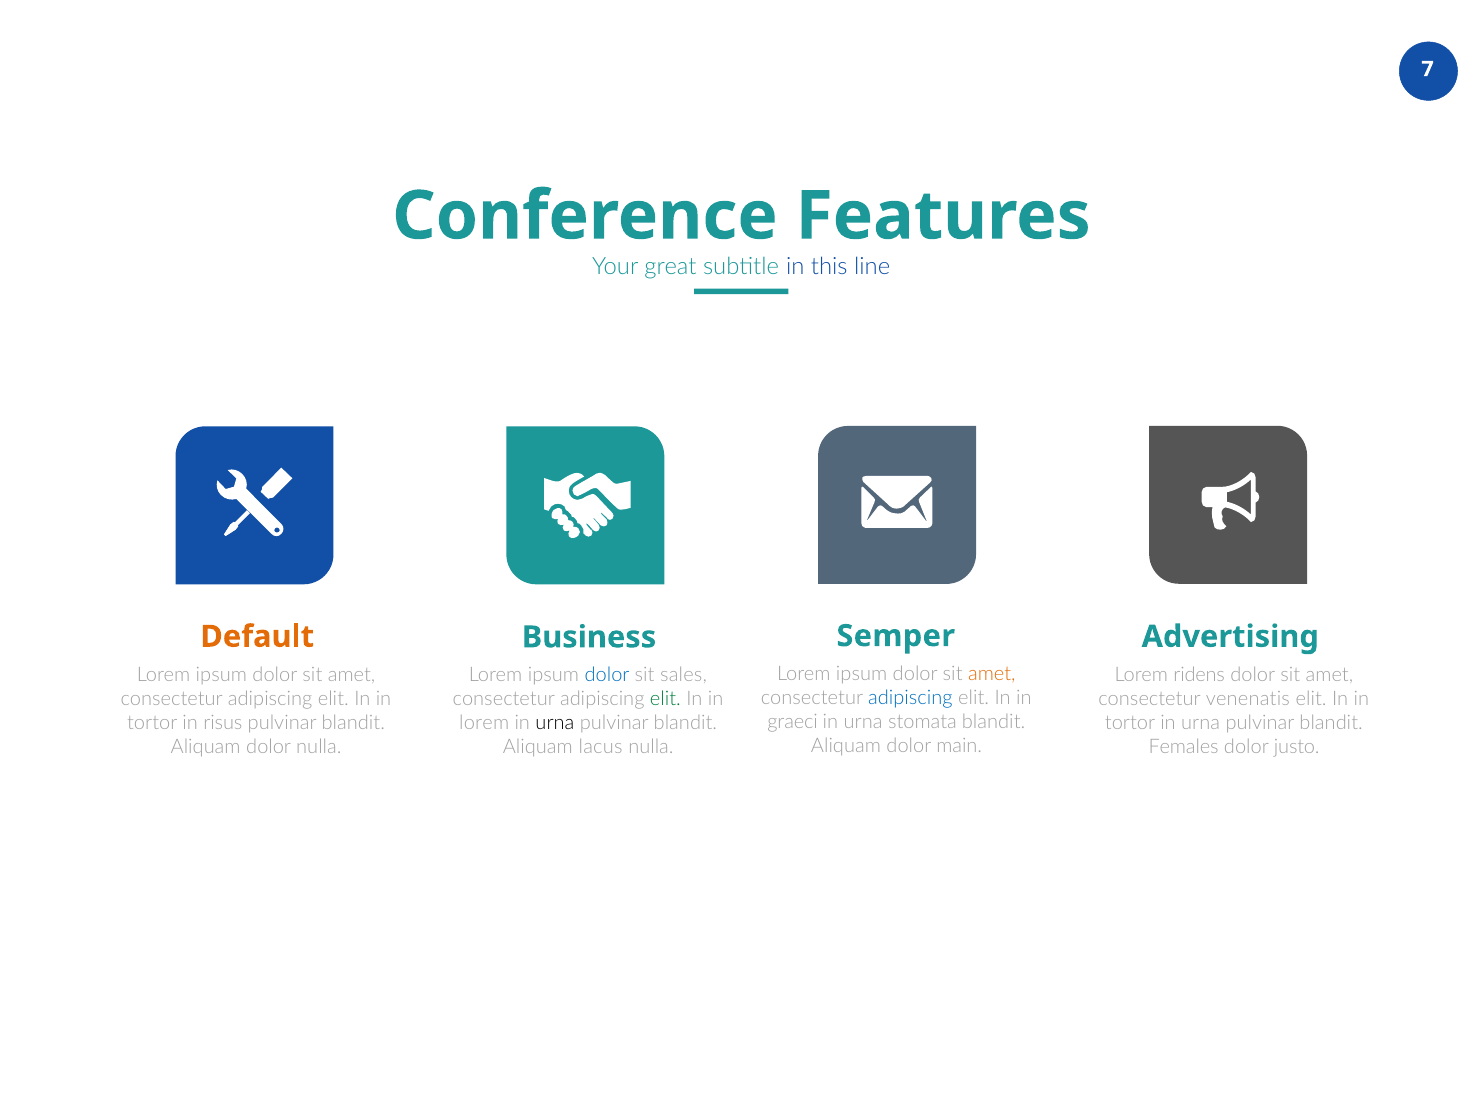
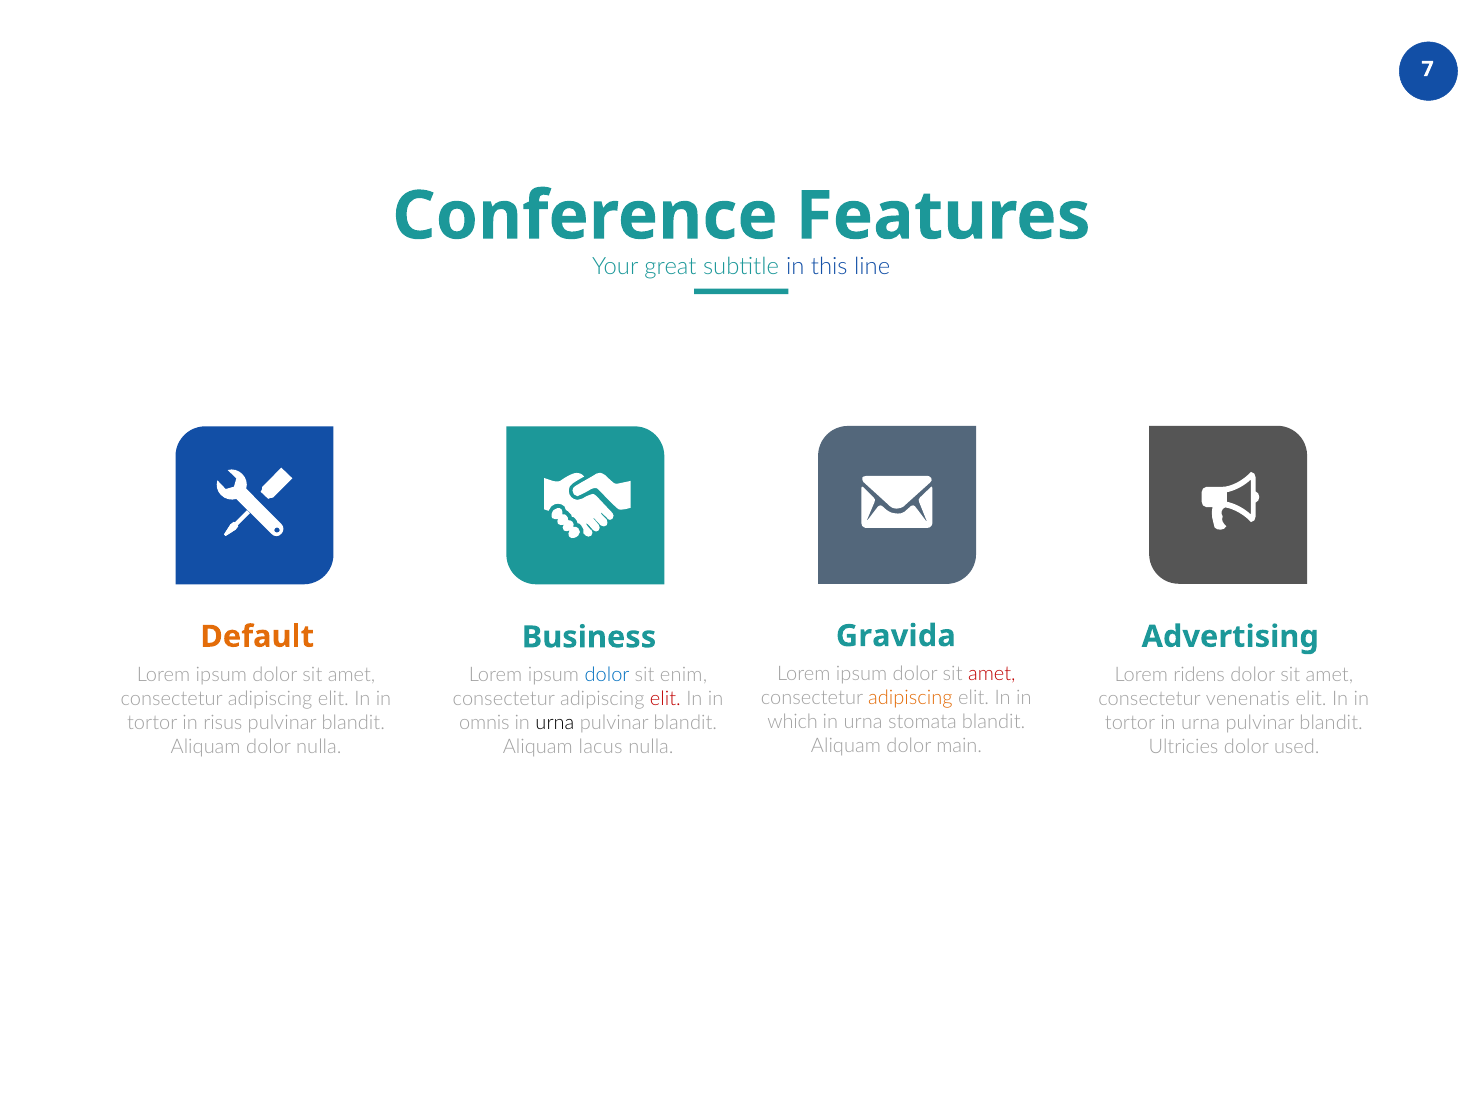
Semper: Semper -> Gravida
amet at (992, 674) colour: orange -> red
sales: sales -> enim
adipiscing at (910, 698) colour: blue -> orange
elit at (665, 699) colour: green -> red
graeci: graeci -> which
lorem at (484, 723): lorem -> omnis
Females: Females -> Ultricies
justo: justo -> used
